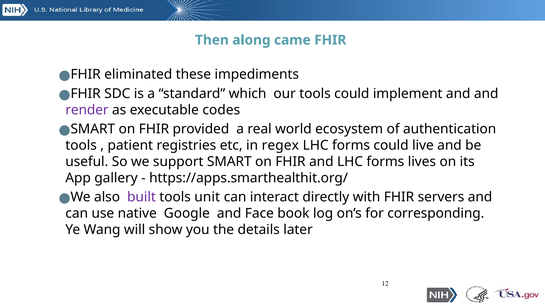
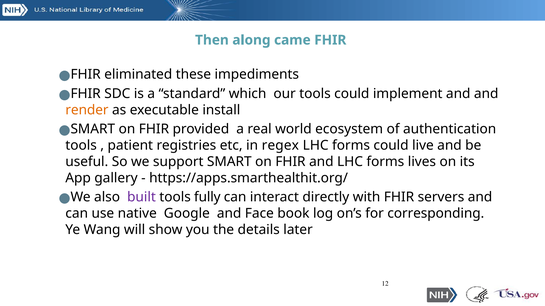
render colour: purple -> orange
codes: codes -> install
unit: unit -> fully
